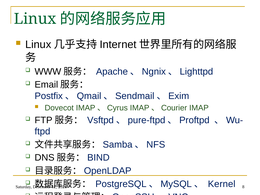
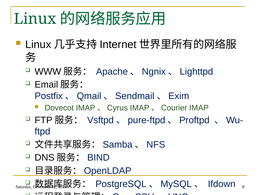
Kernel: Kernel -> Ifdown
